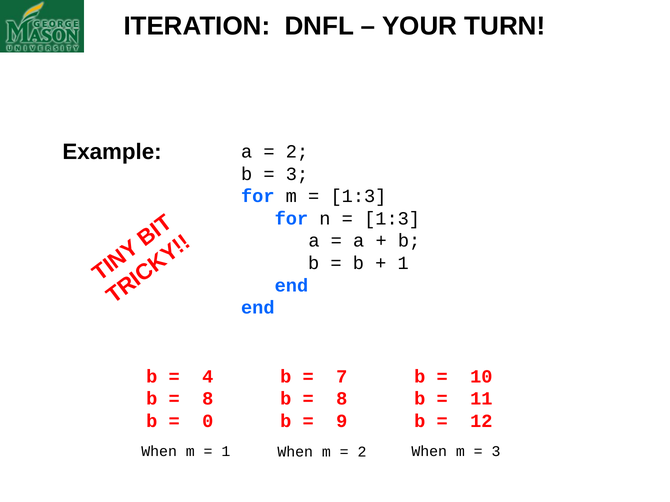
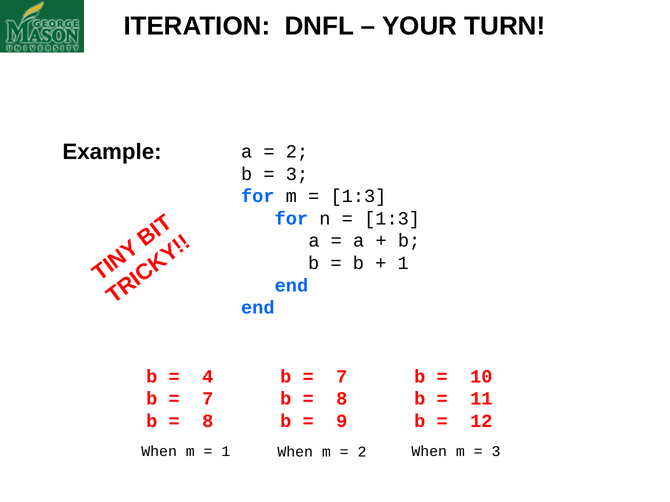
8 at (208, 399): 8 -> 7
0 at (208, 422): 0 -> 8
